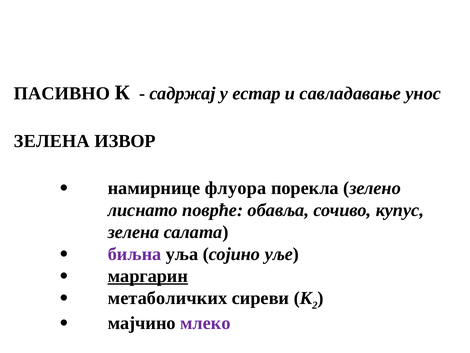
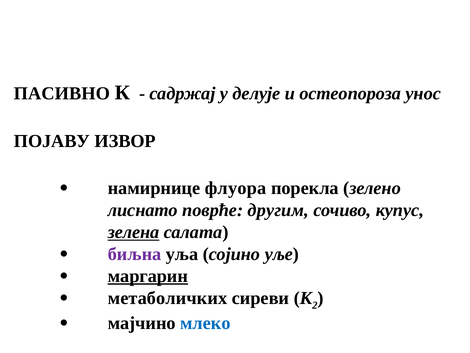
естар: естар -> делује
савладавање: савладавање -> остеопороза
ЗЕЛЕНА at (52, 141): ЗЕЛЕНА -> ПОЈАВУ
обавља: обавља -> другим
зелена at (134, 232) underline: none -> present
млеко colour: purple -> blue
